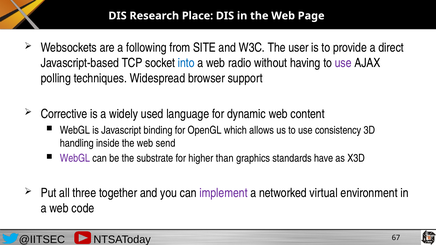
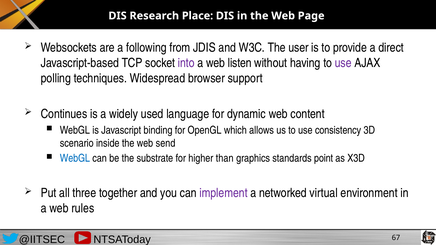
SITE: SITE -> JDIS
into colour: blue -> purple
radio: radio -> listen
Corrective: Corrective -> Continues
handling: handling -> scenario
WebGL at (75, 159) colour: purple -> blue
have: have -> point
code: code -> rules
